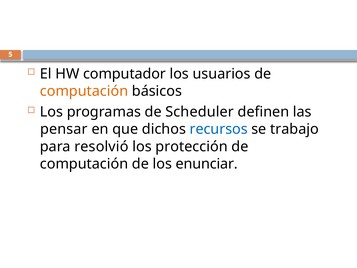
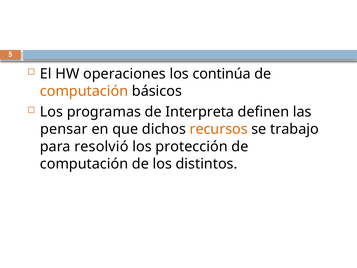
computador: computador -> operaciones
usuarios: usuarios -> continúa
Scheduler: Scheduler -> Interpreta
recursos colour: blue -> orange
enunciar: enunciar -> distintos
